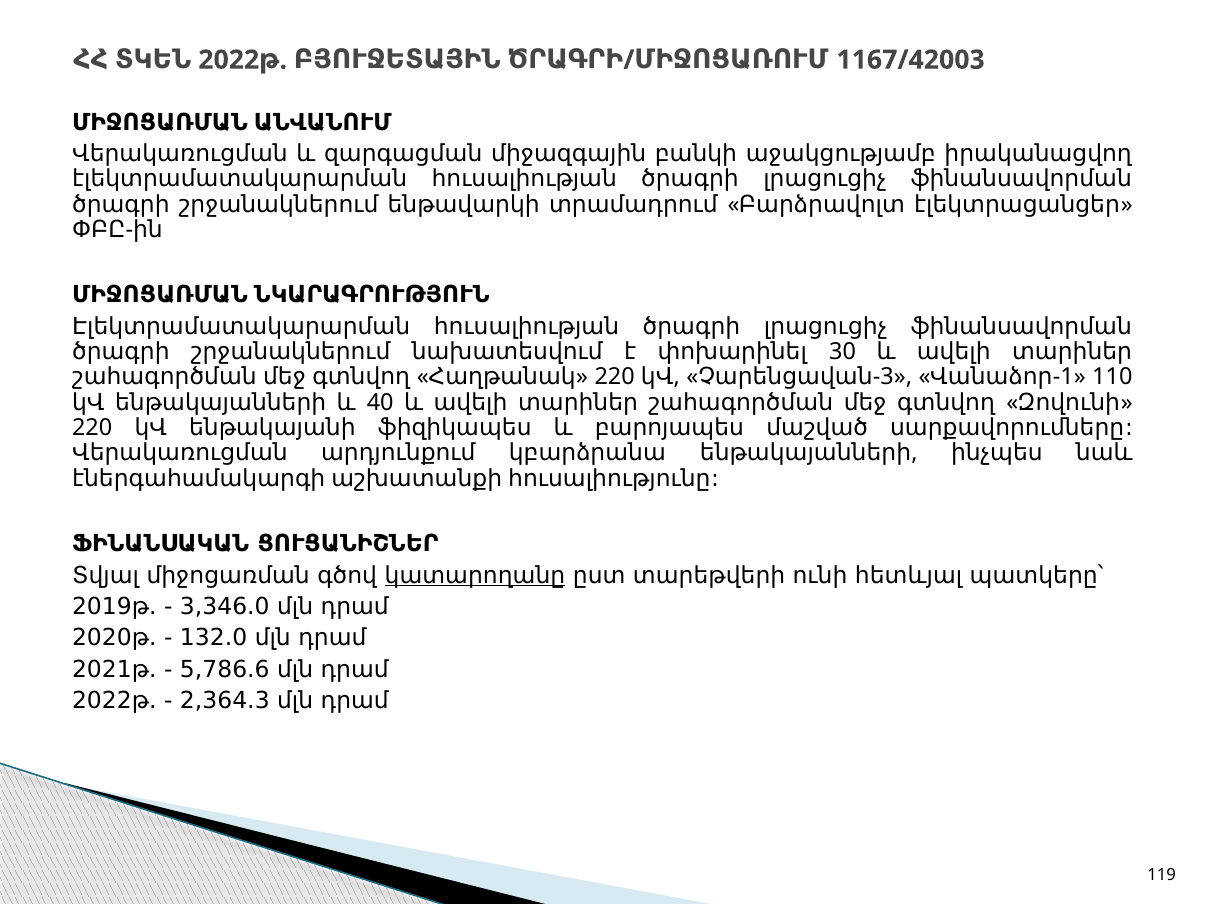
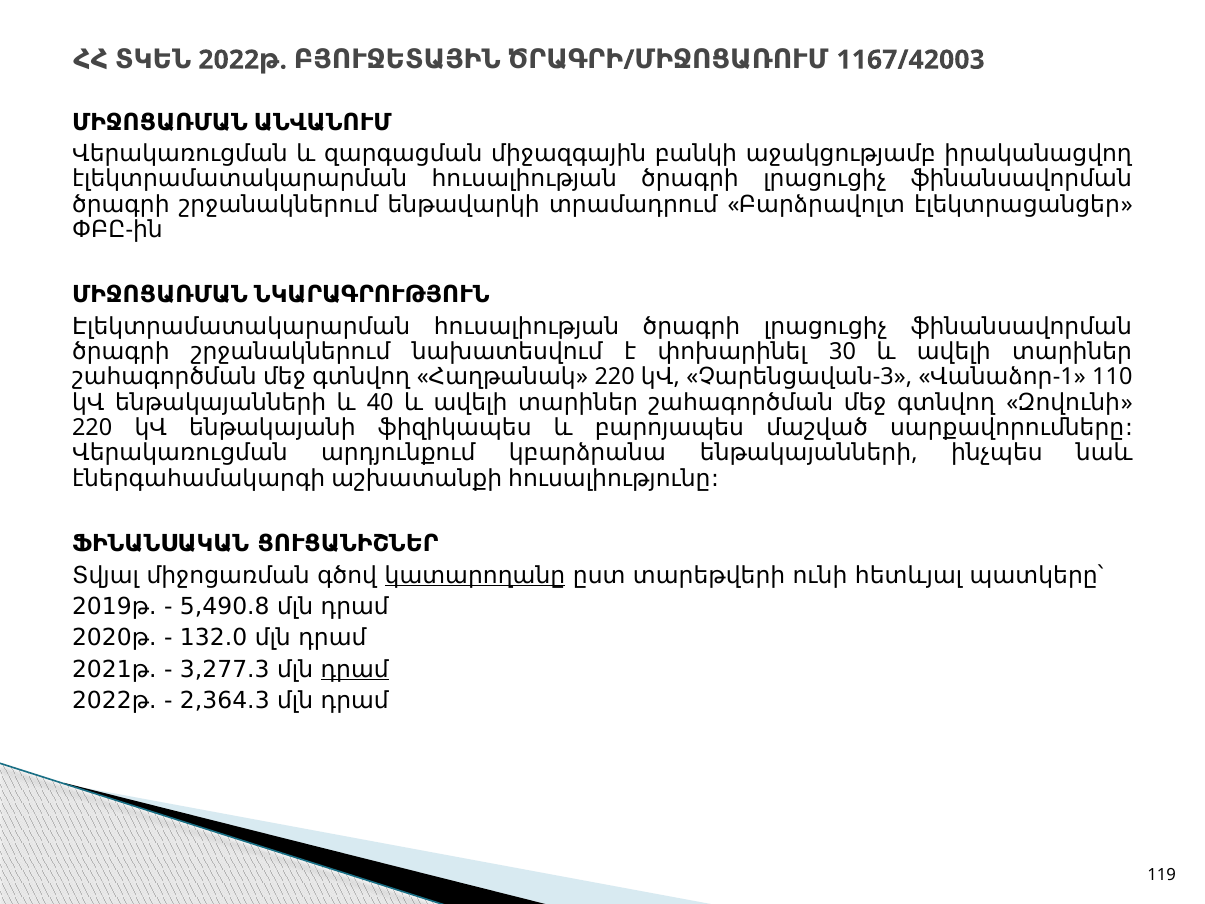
3,346.0: 3,346.0 -> 5,490.8
5,786.6: 5,786.6 -> 3,277.3
դրամ at (355, 669) underline: none -> present
